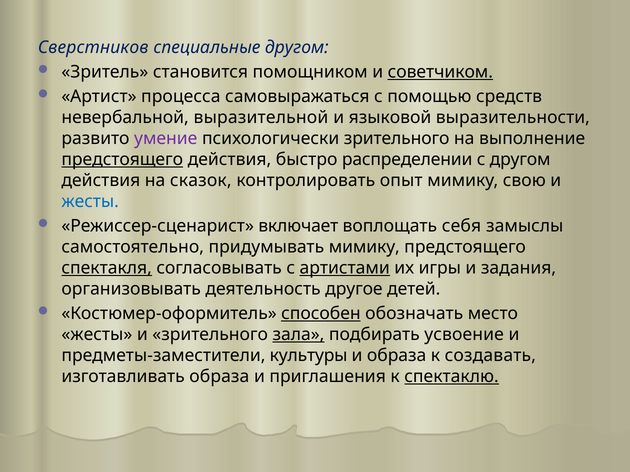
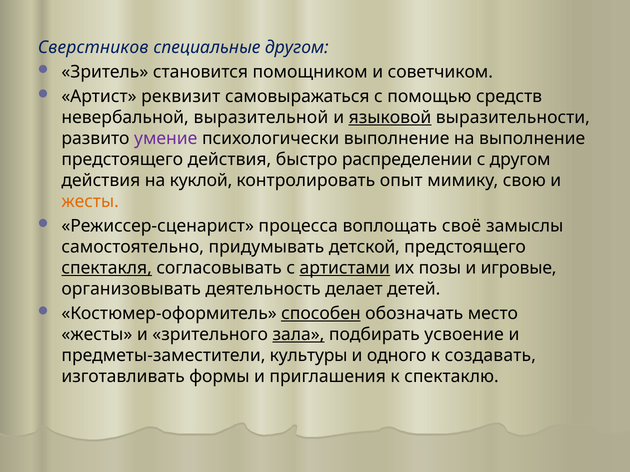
советчиком underline: present -> none
процесса: процесса -> реквизит
языковой underline: none -> present
психологически зрительного: зрительного -> выполнение
предстоящего at (122, 160) underline: present -> none
сказок: сказок -> куклой
жесты at (90, 202) colour: blue -> orange
включает: включает -> процесса
себя: себя -> своё
придумывать мимику: мимику -> детской
игры: игры -> позы
задания: задания -> игровые
другое: другое -> делает
и образа: образа -> одного
изготавливать образа: образа -> формы
спектаклю underline: present -> none
